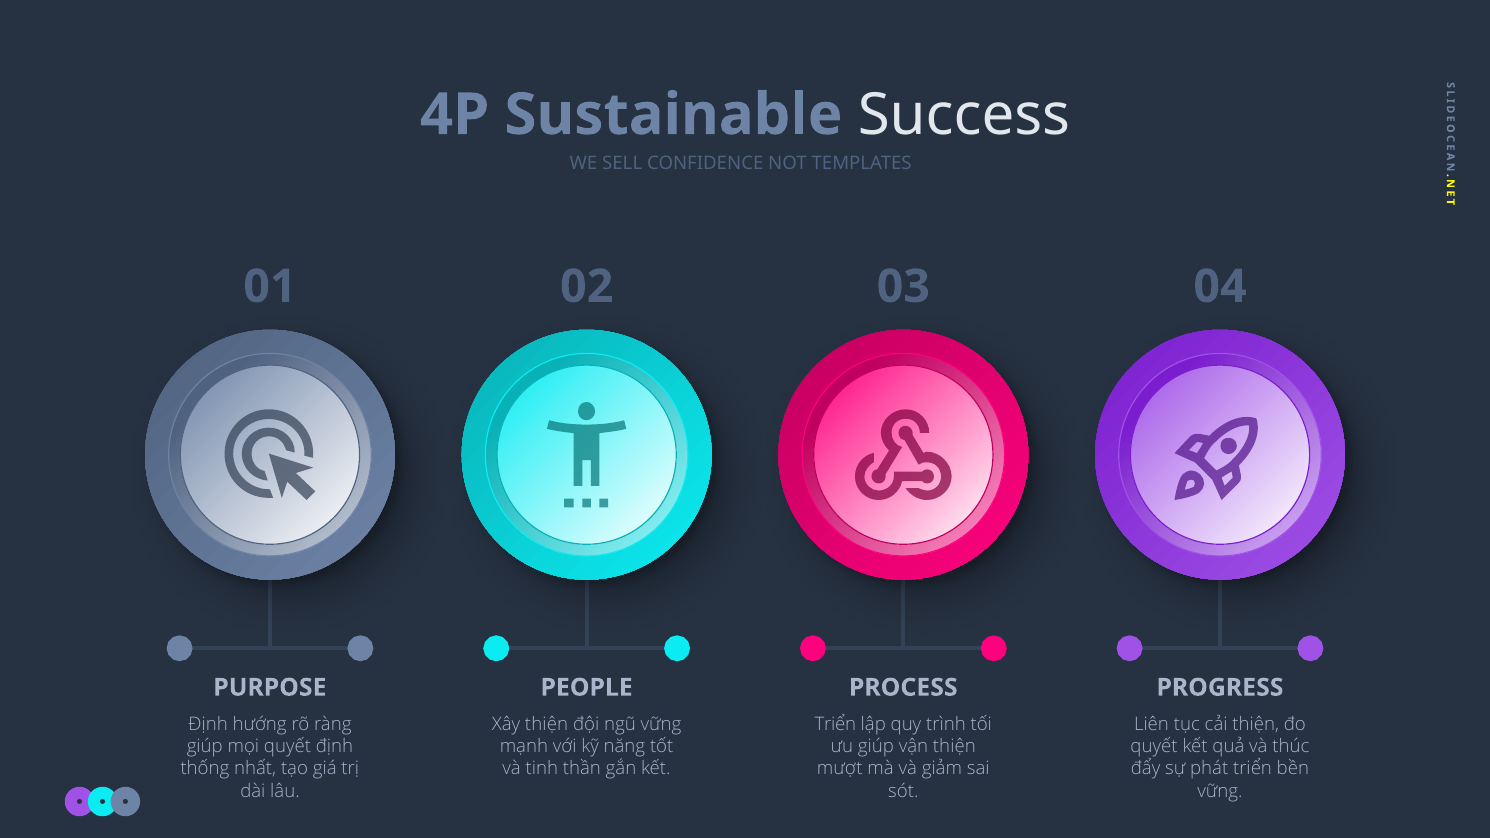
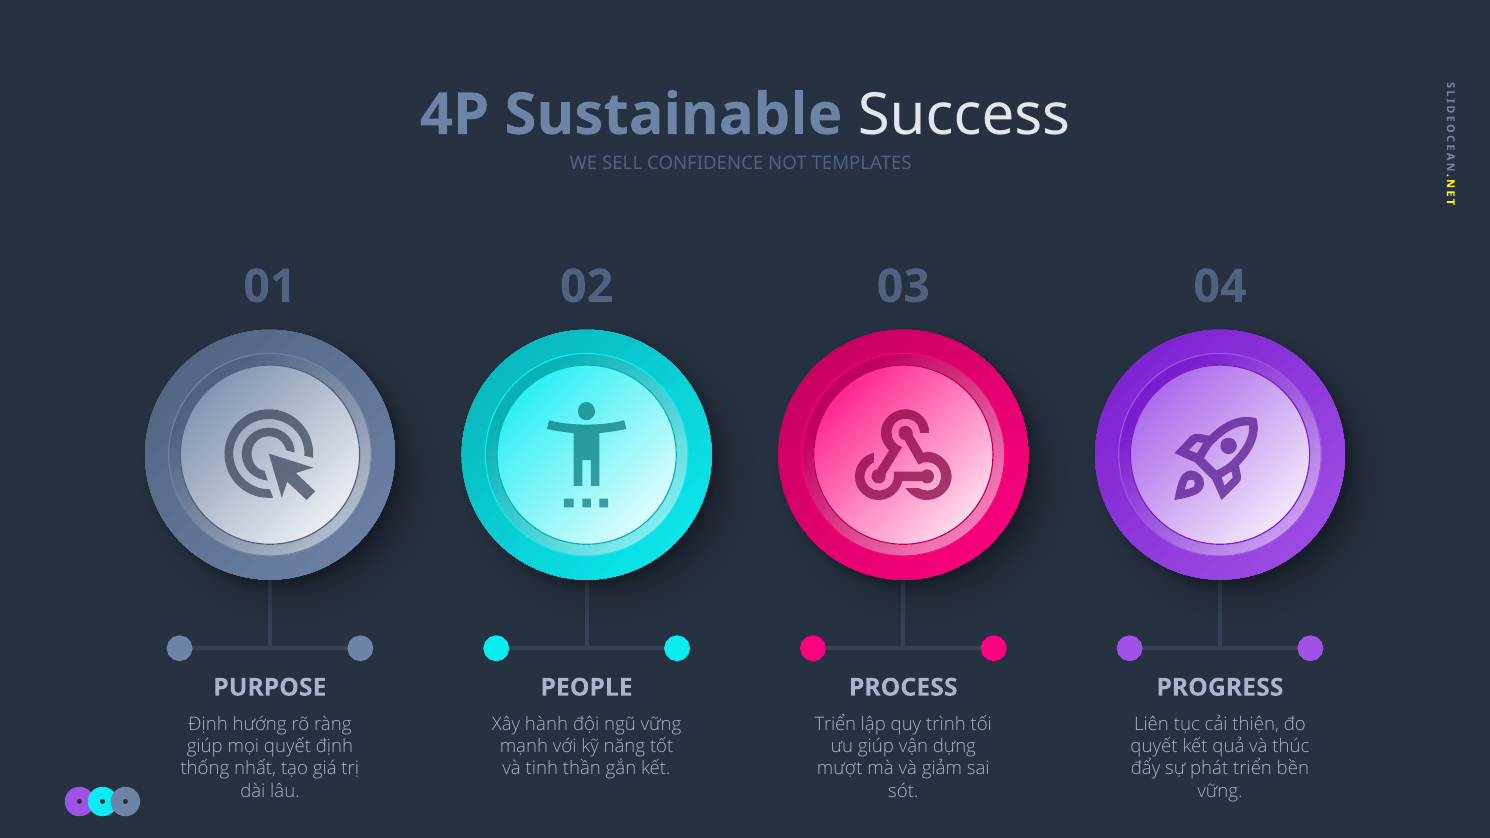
Xây thiện: thiện -> hành
vận thiện: thiện -> dựng
